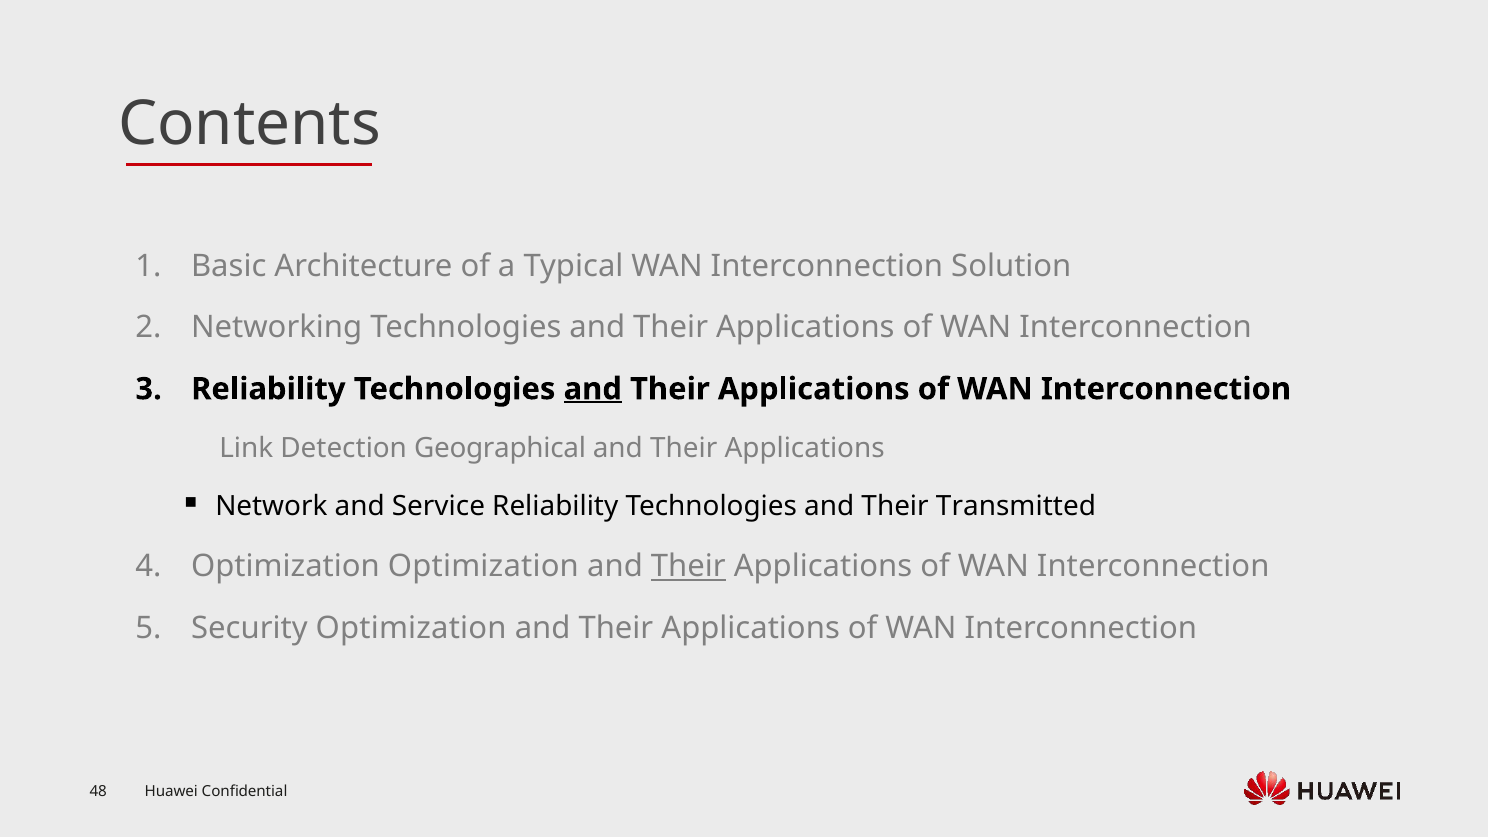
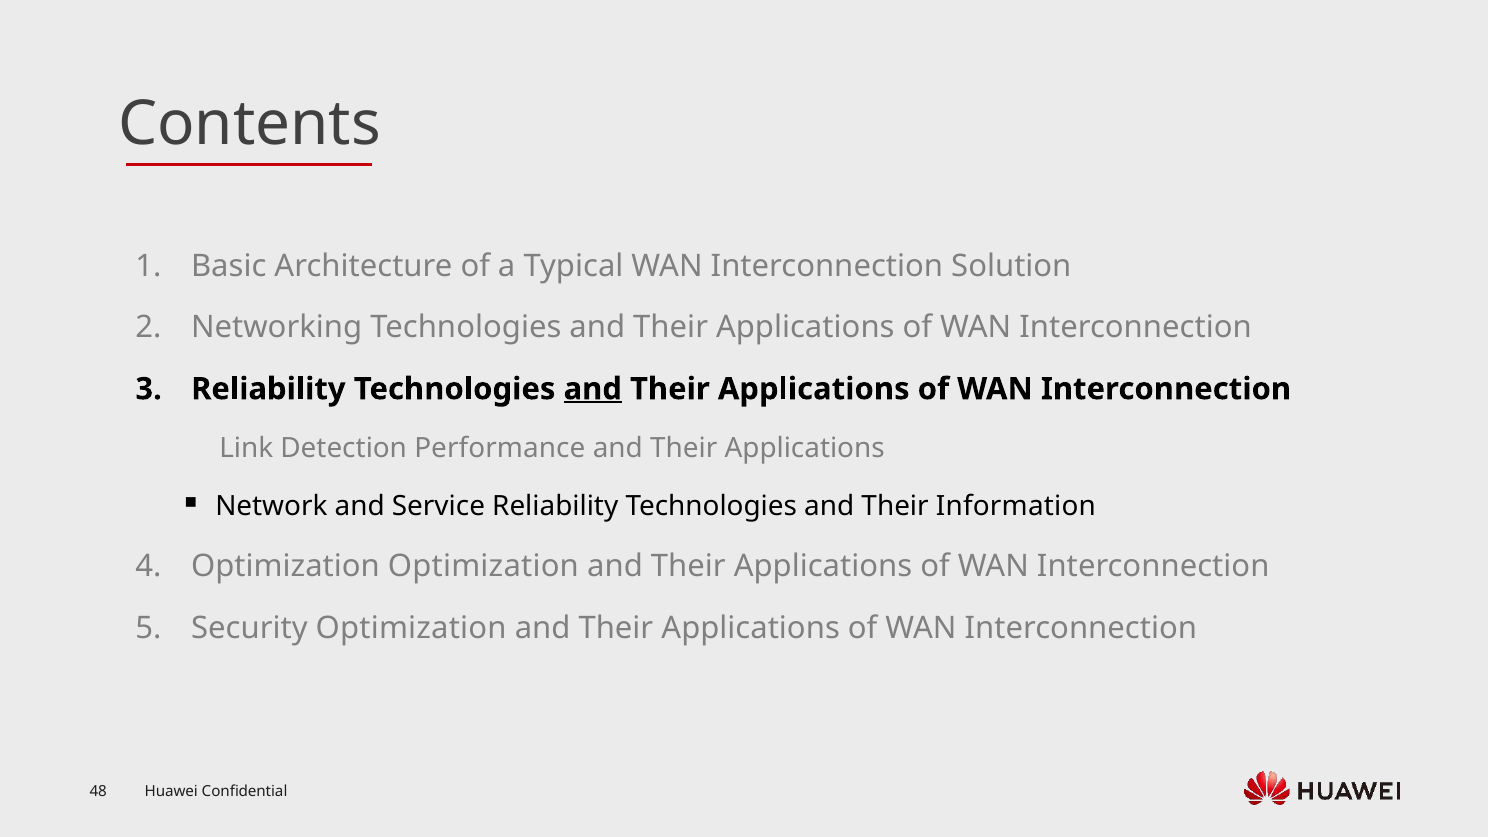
Geographical: Geographical -> Performance
Transmitted: Transmitted -> Information
Their at (688, 566) underline: present -> none
